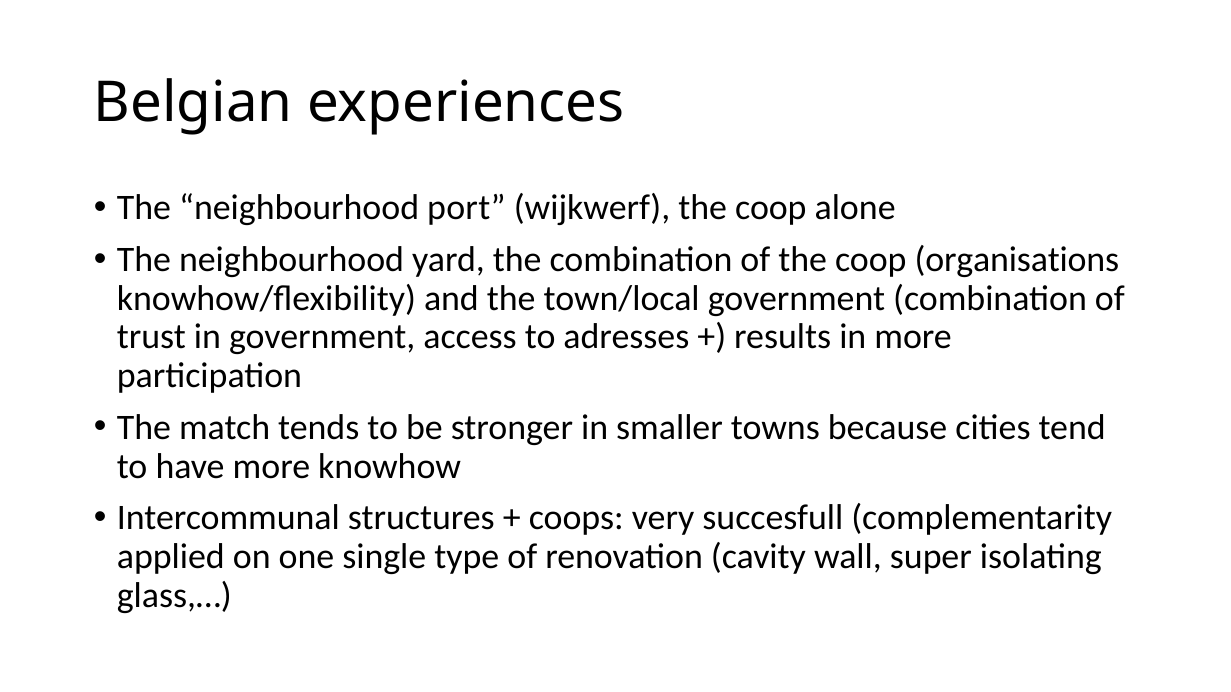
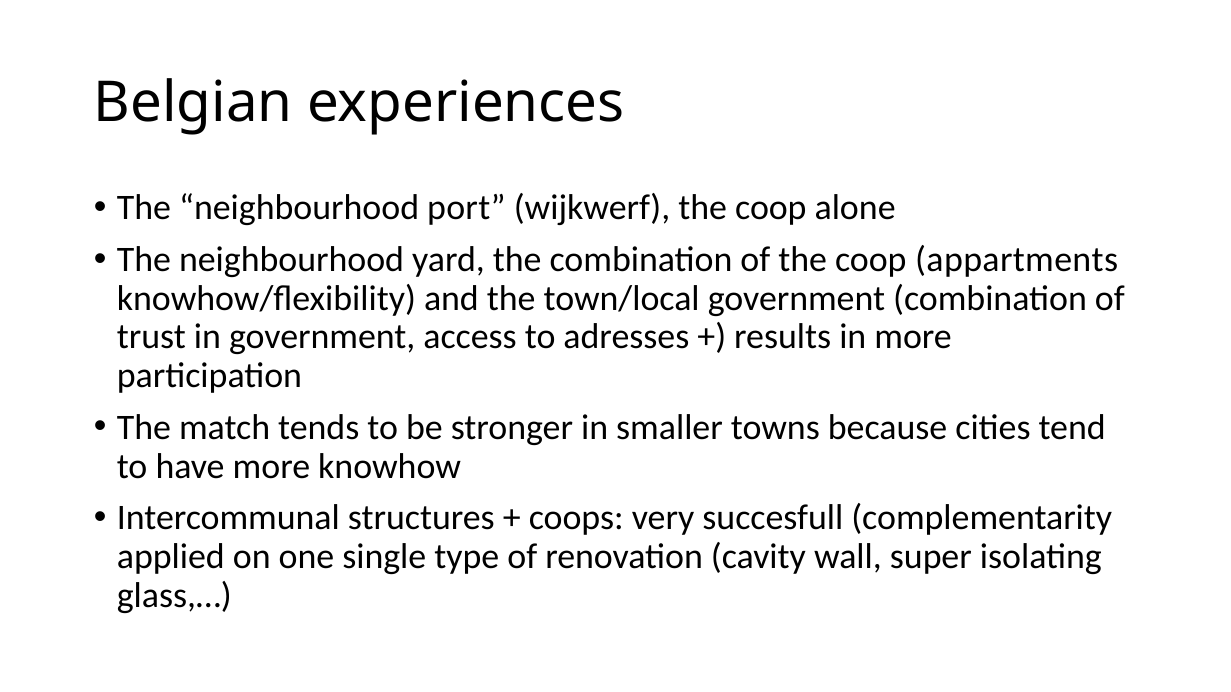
organisations: organisations -> appartments
